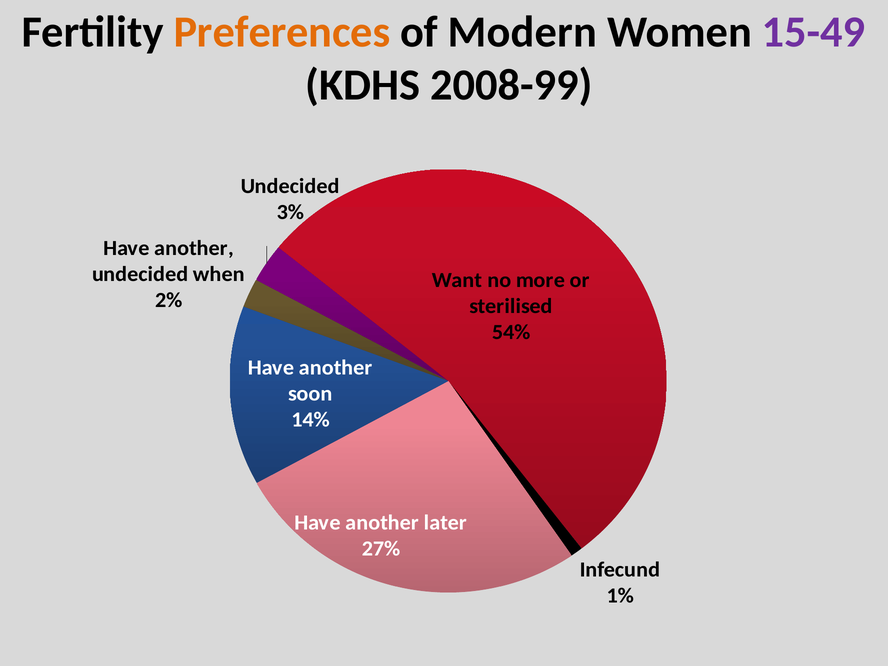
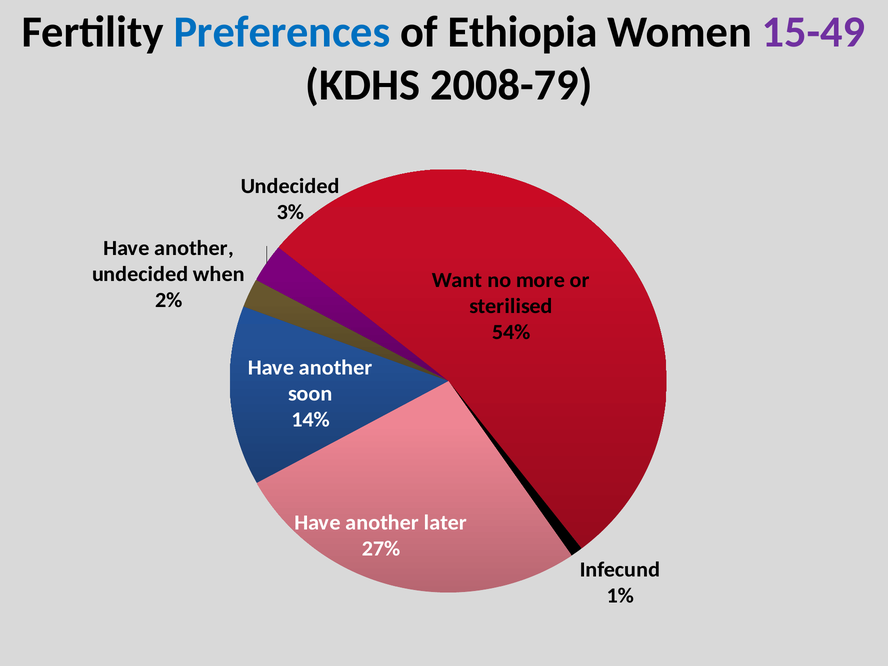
Preferences colour: orange -> blue
Modern: Modern -> Ethiopia
2008-99: 2008-99 -> 2008-79
